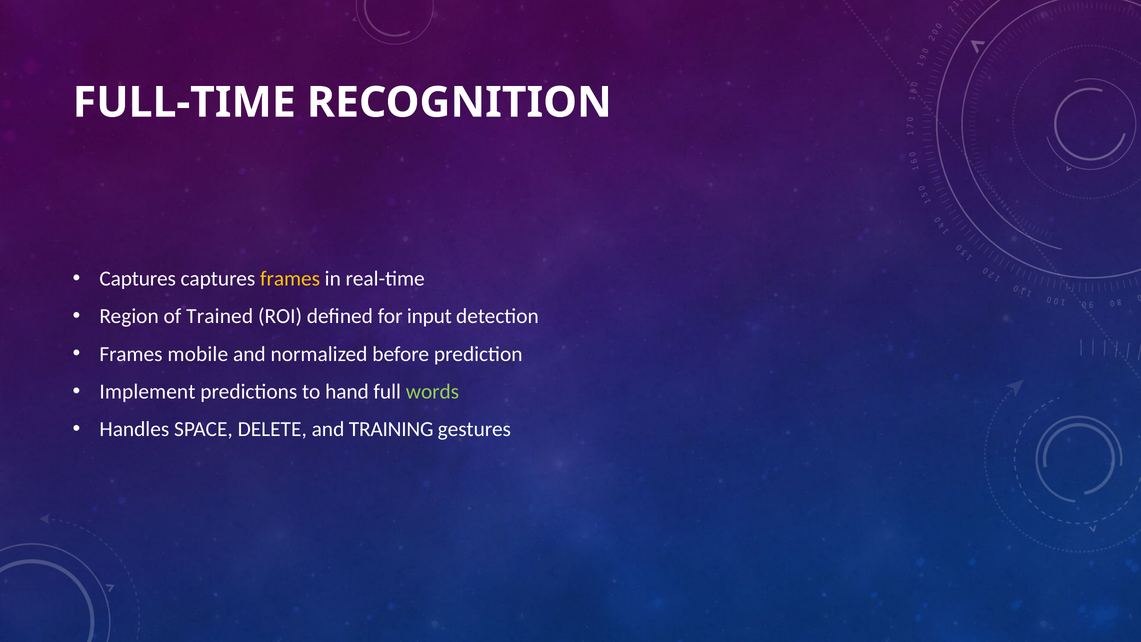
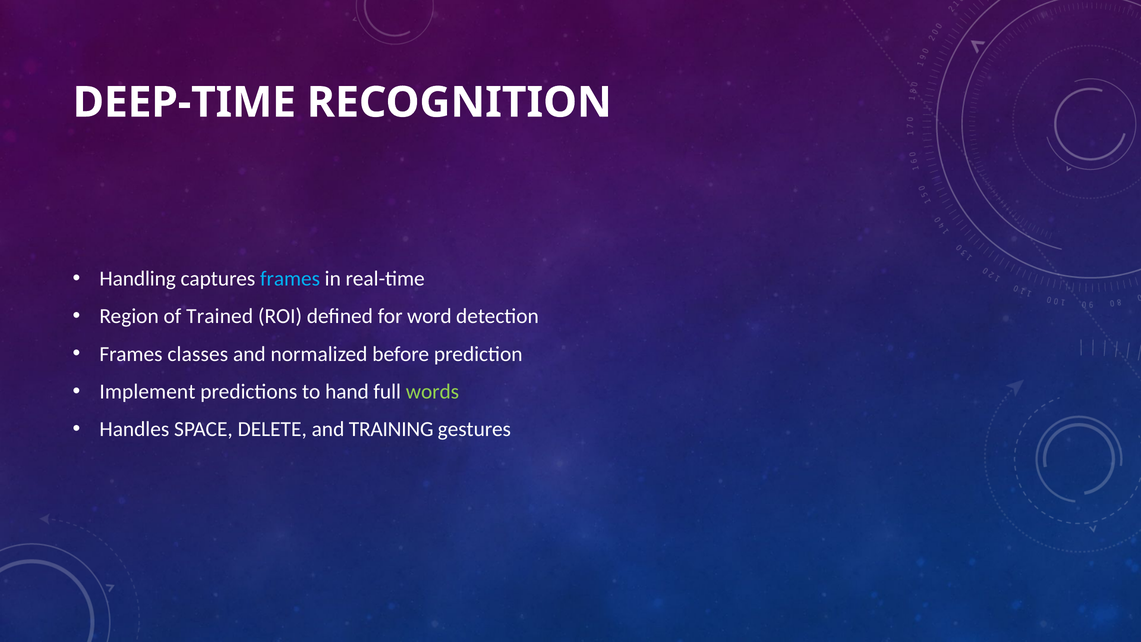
FULL-TIME: FULL-TIME -> DEEP-TIME
Captures at (138, 279): Captures -> Handling
frames at (290, 279) colour: yellow -> light blue
input: input -> word
mobile: mobile -> classes
